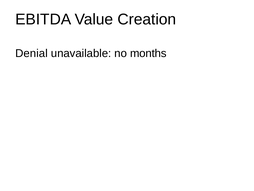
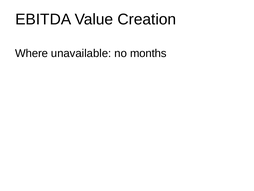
Denial: Denial -> Where
